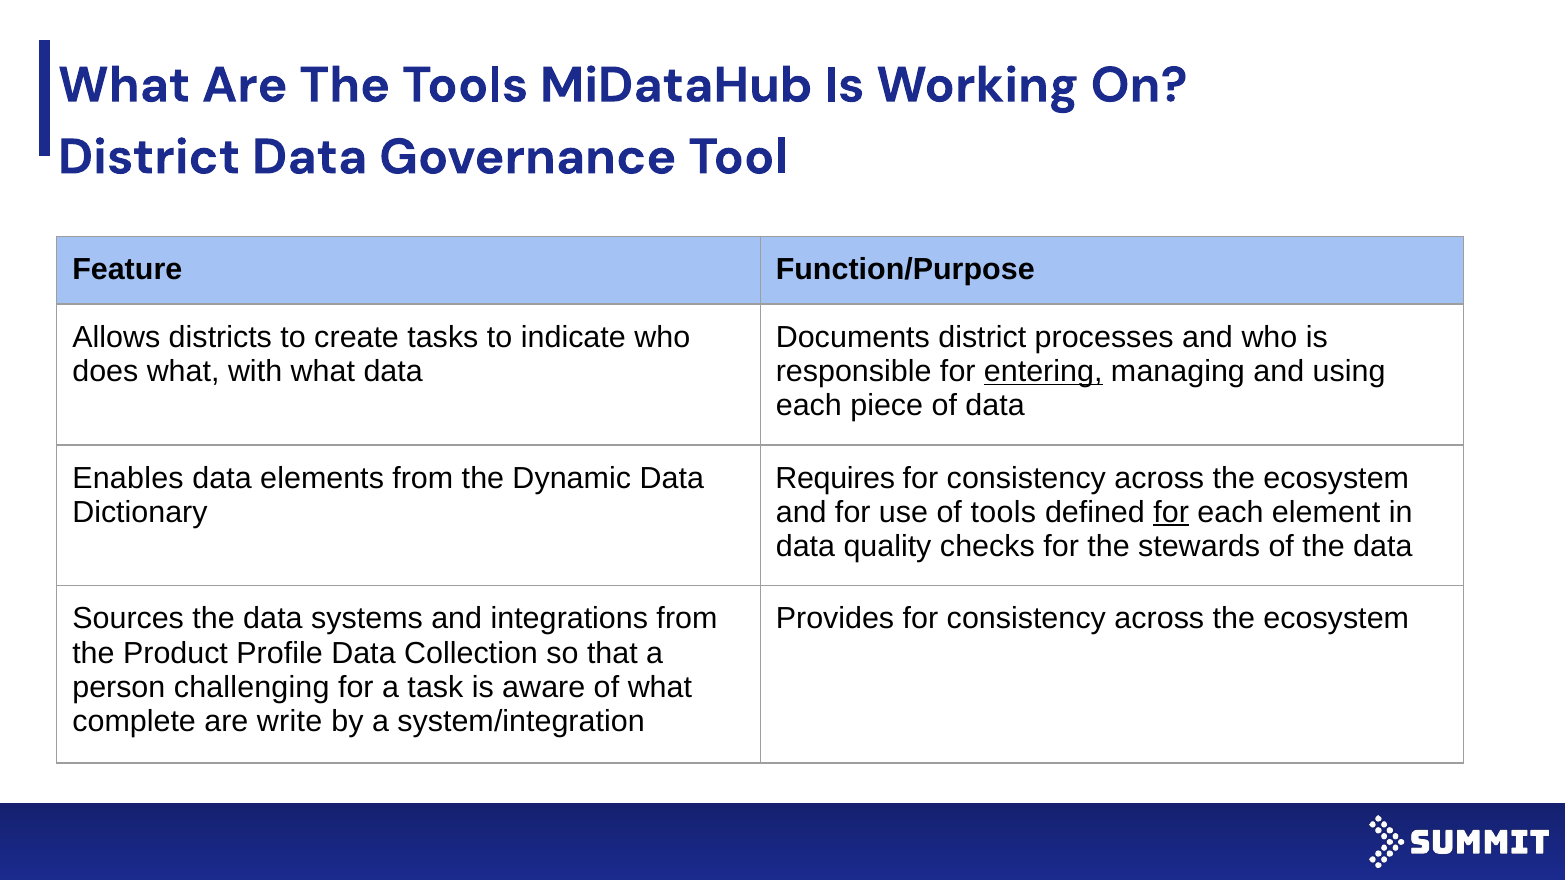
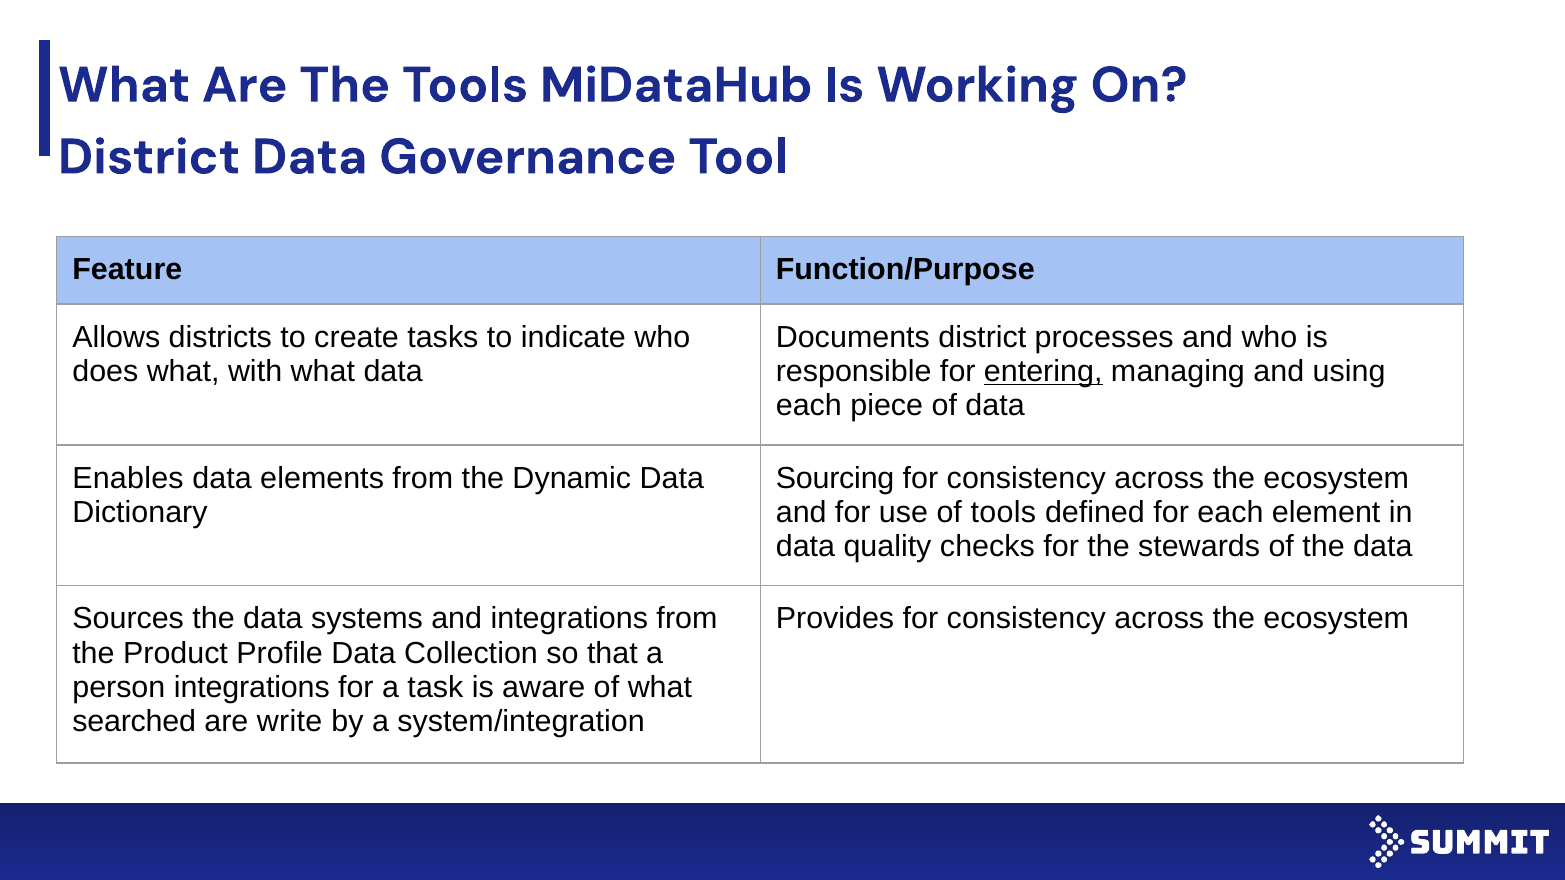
Requires: Requires -> Sourcing
for at (1171, 512) underline: present -> none
person challenging: challenging -> integrations
complete: complete -> searched
